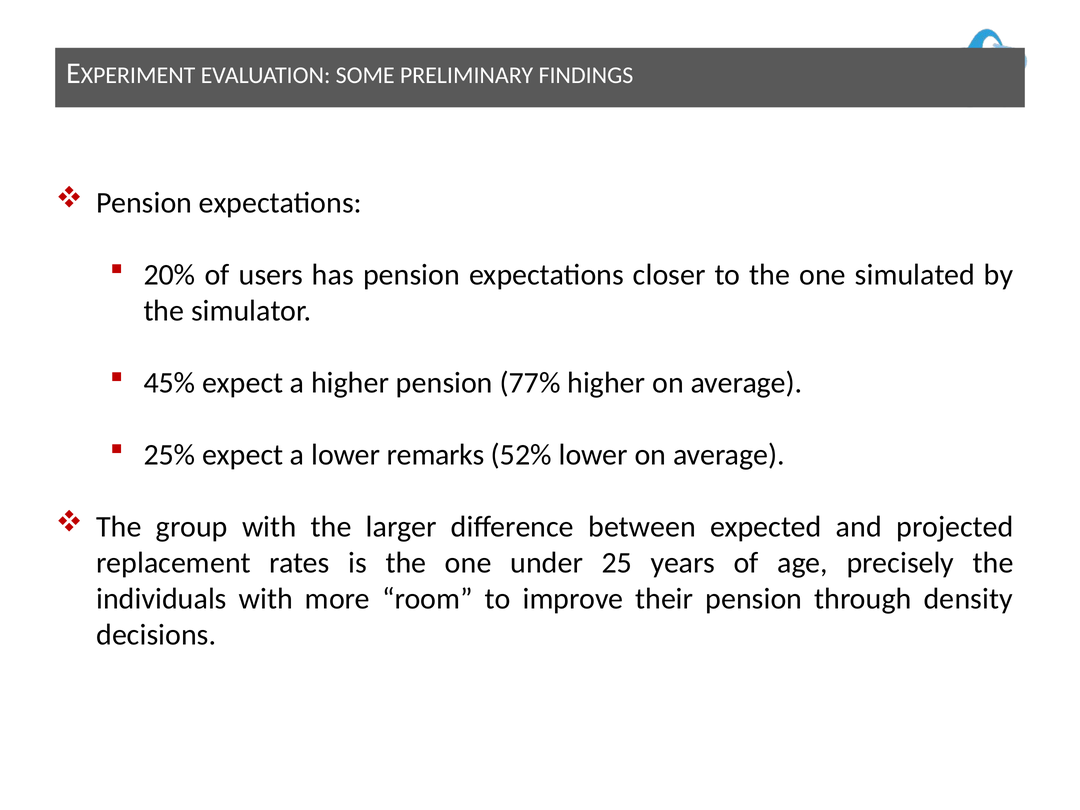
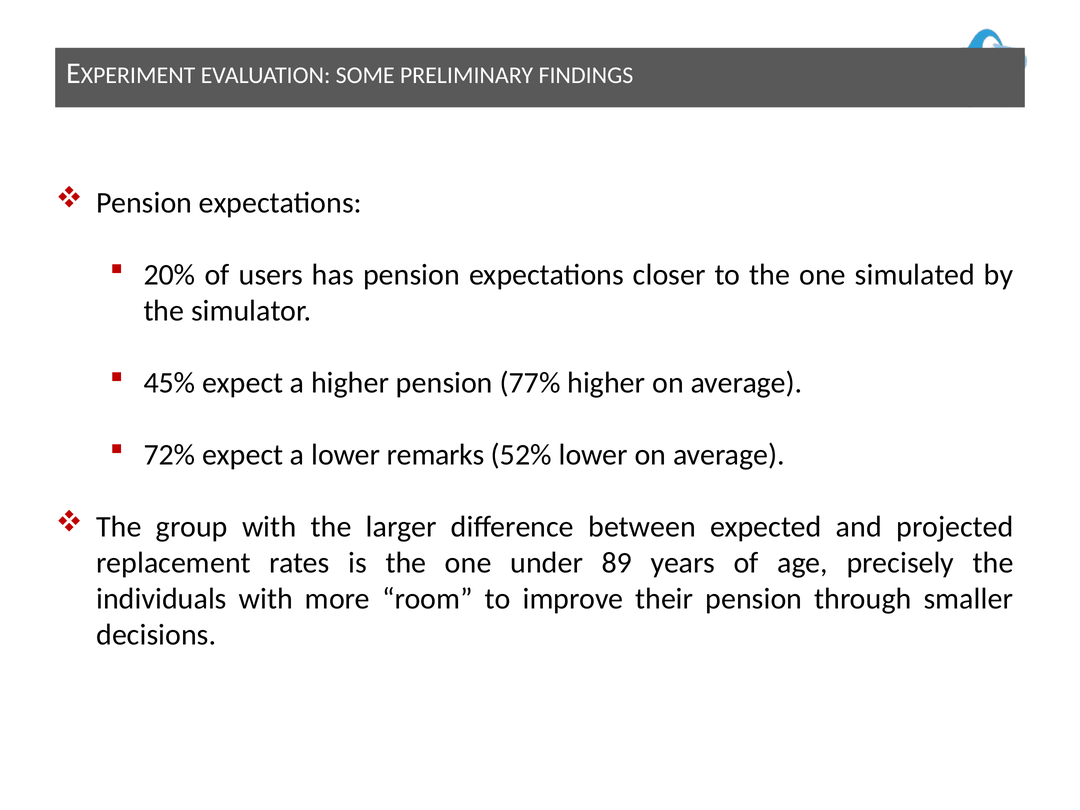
25%: 25% -> 72%
25: 25 -> 89
density: density -> smaller
